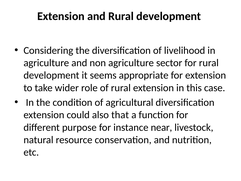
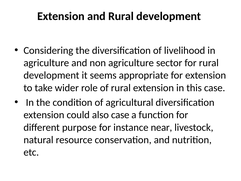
also that: that -> case
